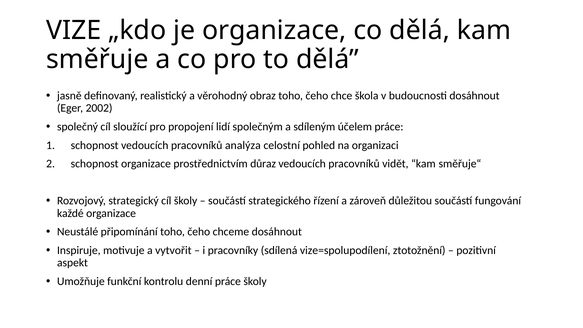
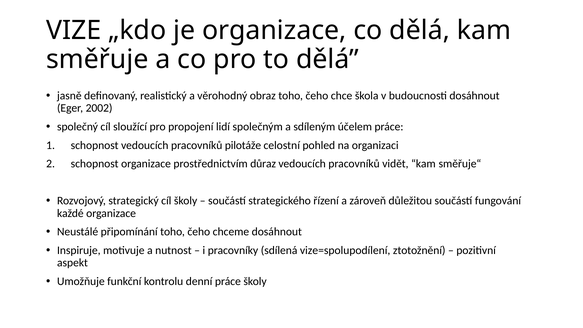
analýza: analýza -> pilotáže
vytvořit: vytvořit -> nutnost
